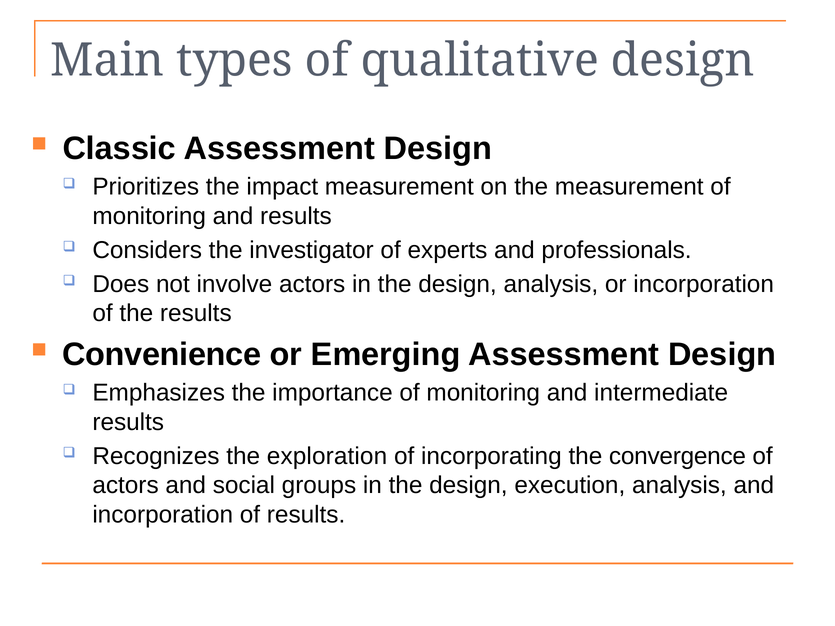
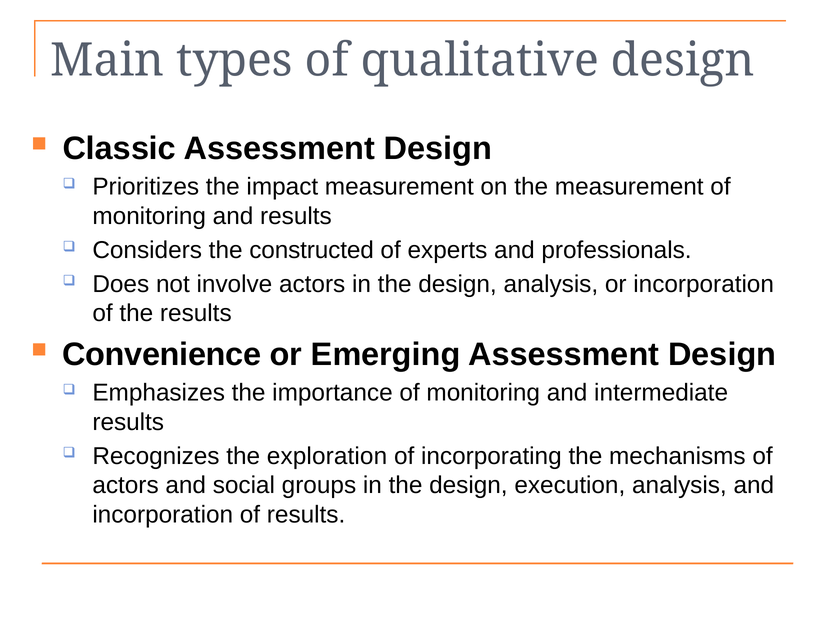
investigator: investigator -> constructed
convergence: convergence -> mechanisms
